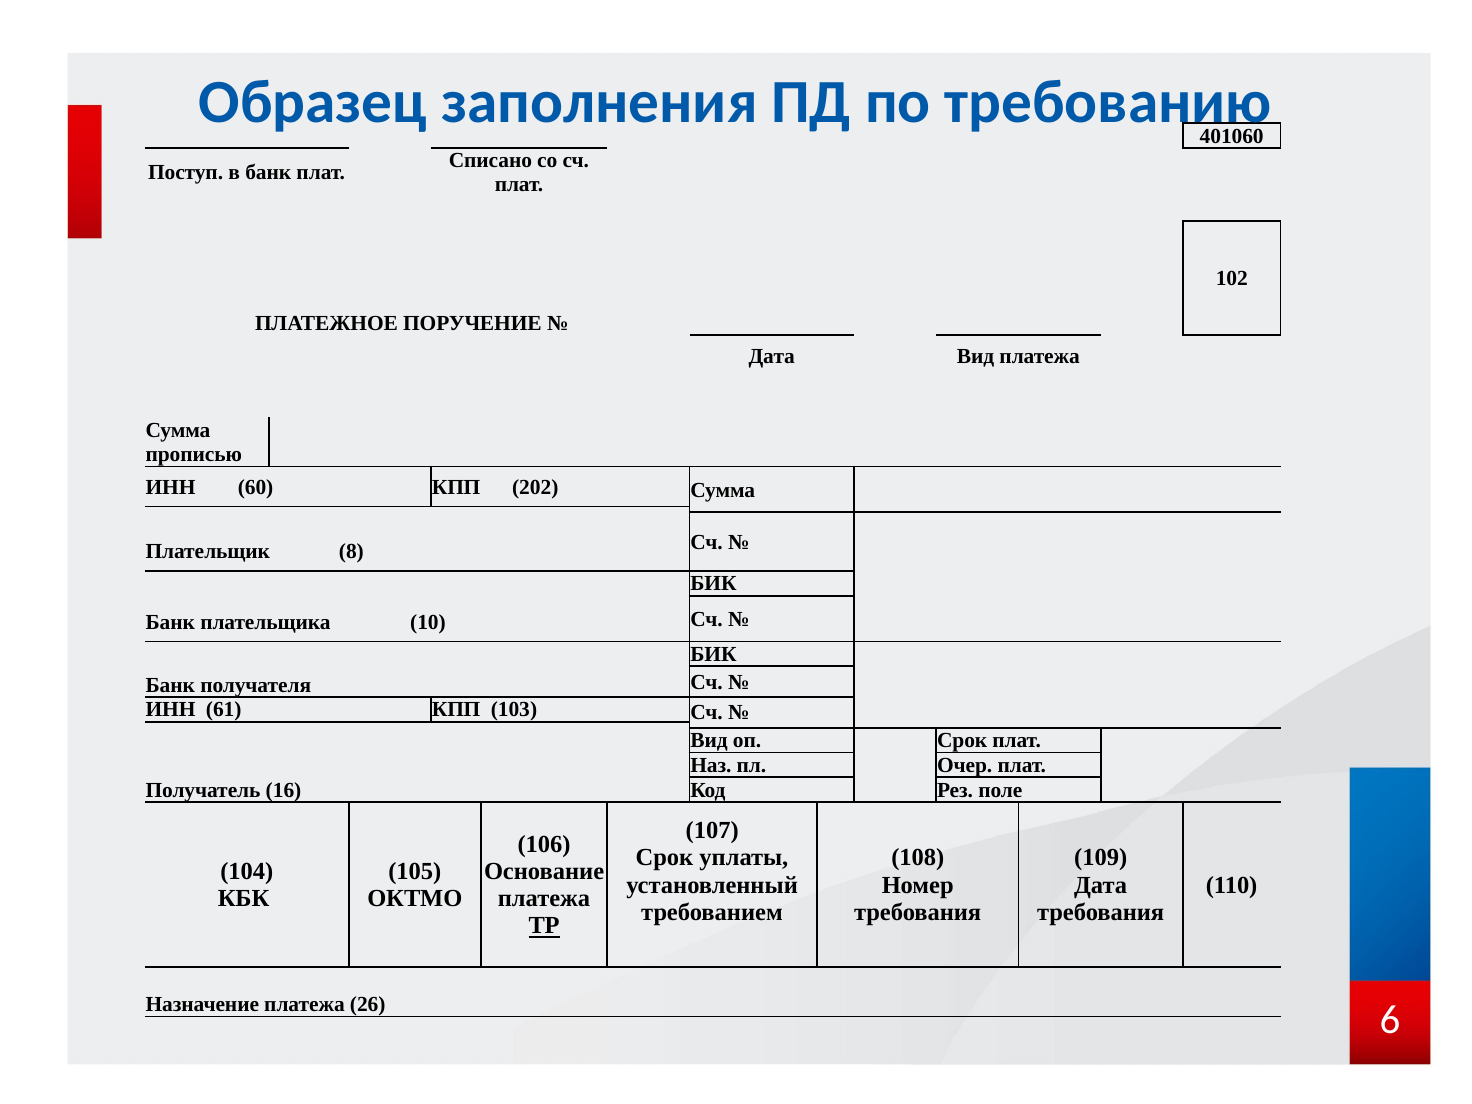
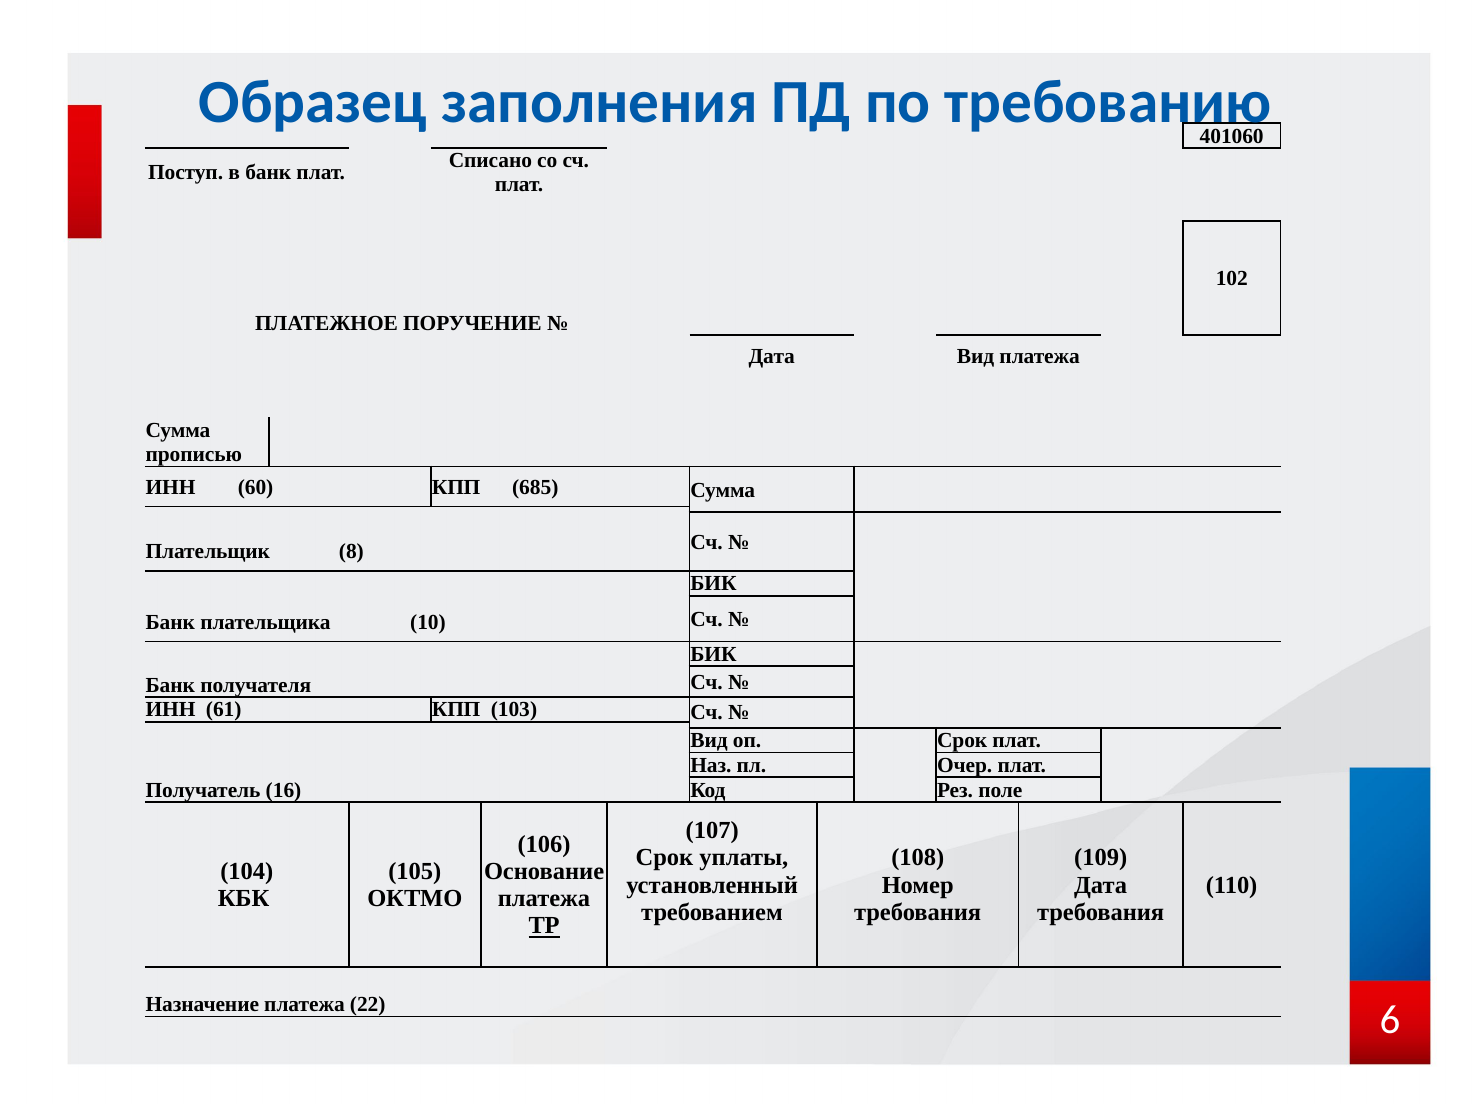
202: 202 -> 685
26: 26 -> 22
